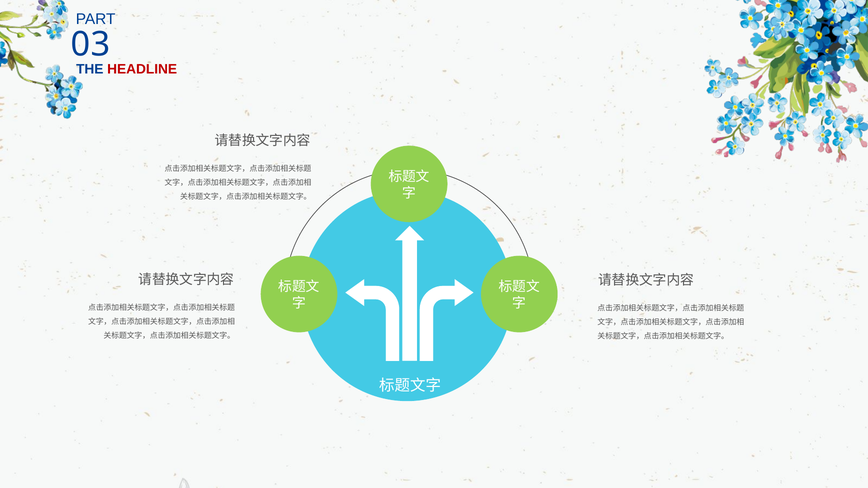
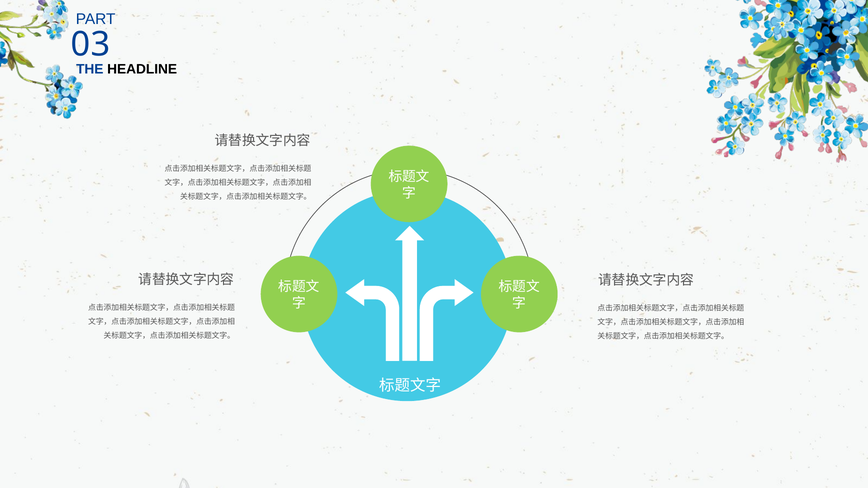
HEADLINE colour: red -> black
